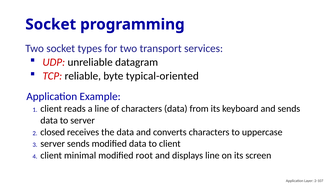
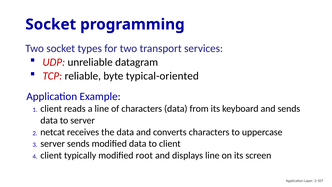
closed: closed -> netcat
minimal: minimal -> typically
